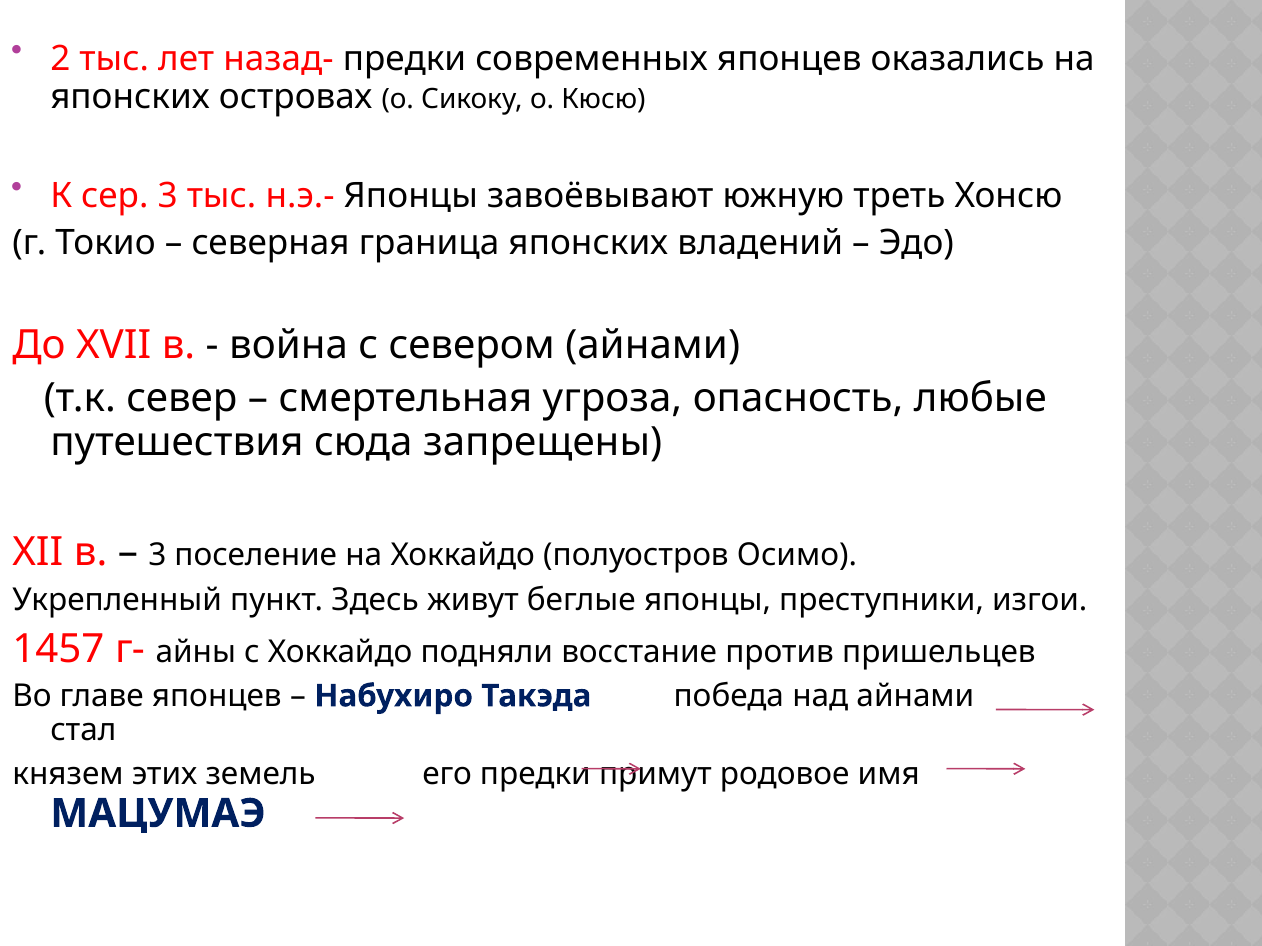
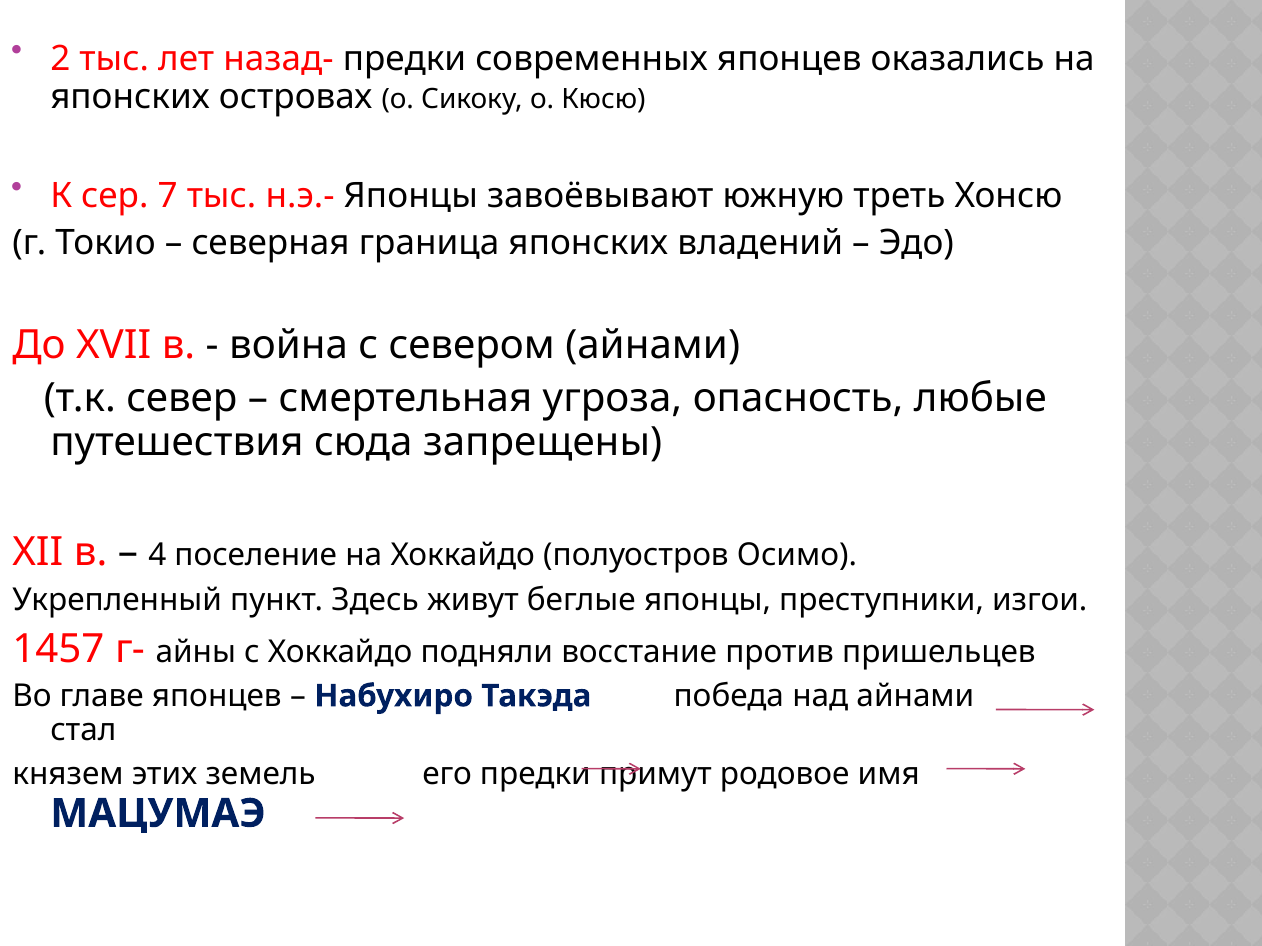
сер 3: 3 -> 7
3 at (157, 556): 3 -> 4
